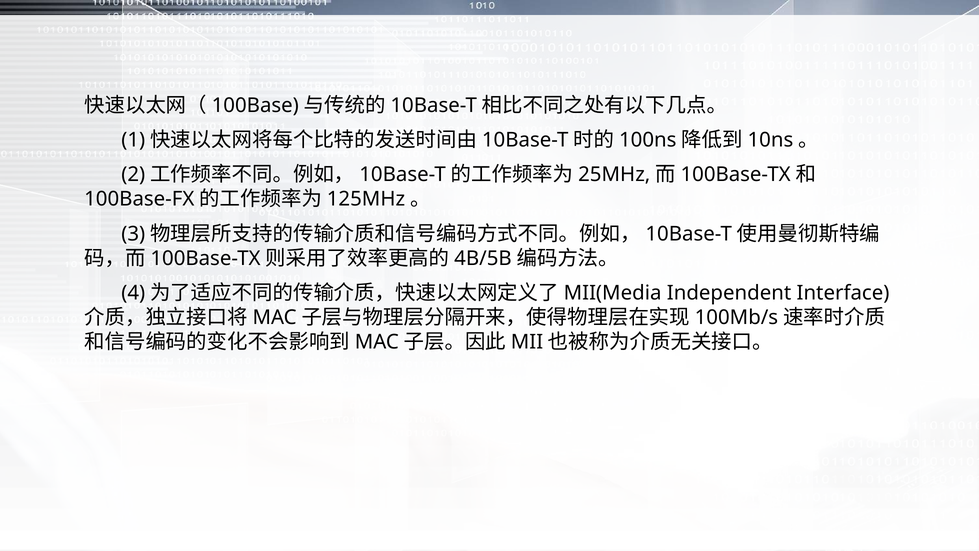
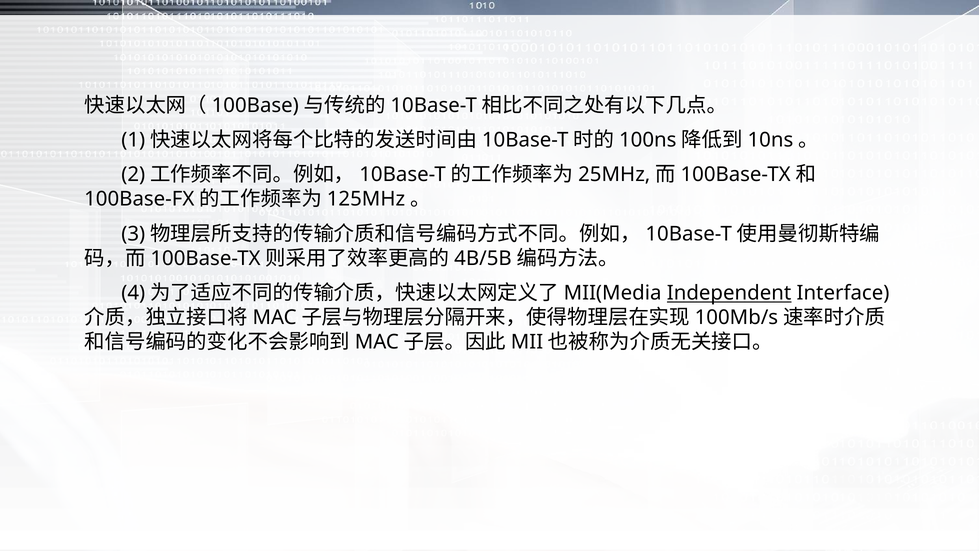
Independent underline: none -> present
